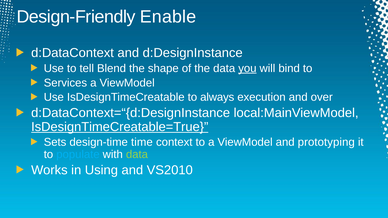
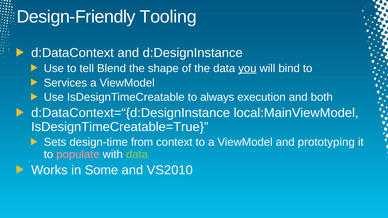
Enable: Enable -> Tooling
over: over -> both
IsDesignTimeCreatable=True underline: present -> none
time: time -> from
populate colour: light blue -> pink
Using: Using -> Some
